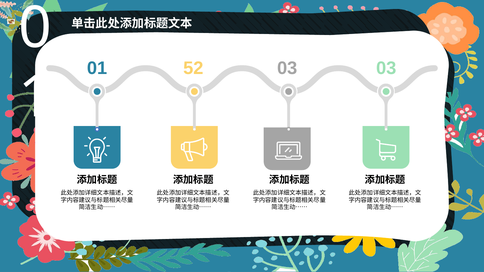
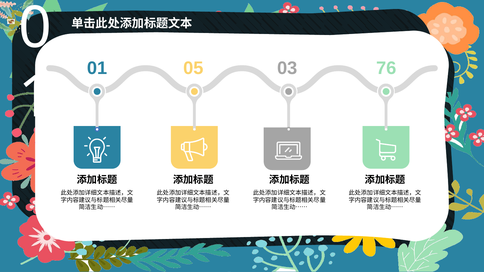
52: 52 -> 05
03 03: 03 -> 76
